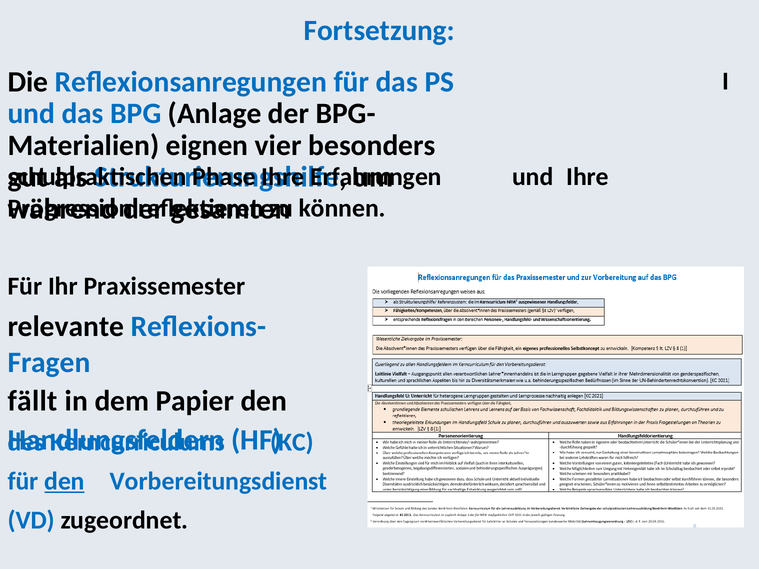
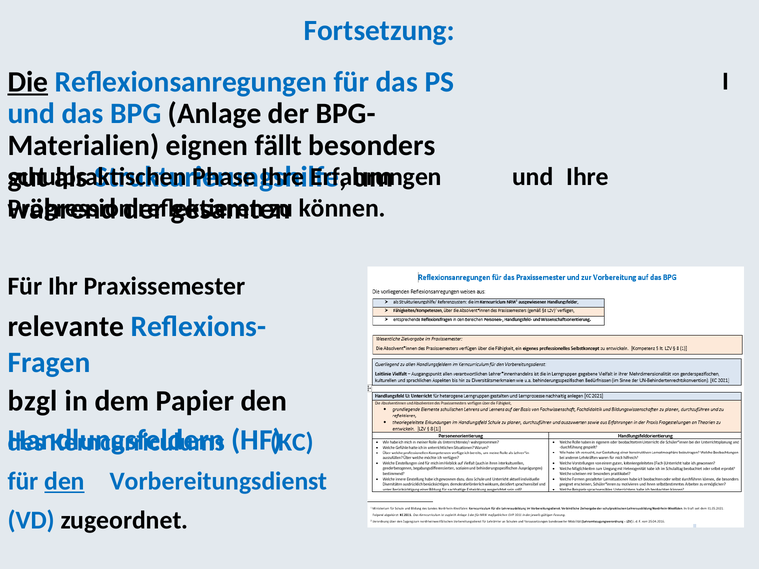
Die underline: none -> present
vier: vier -> fällt
fällt: fällt -> bzgl
